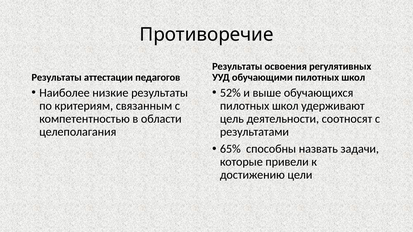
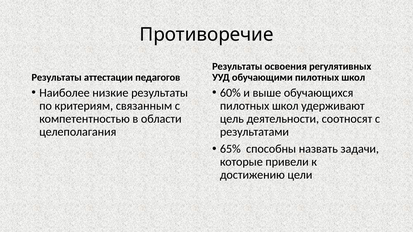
52%: 52% -> 60%
